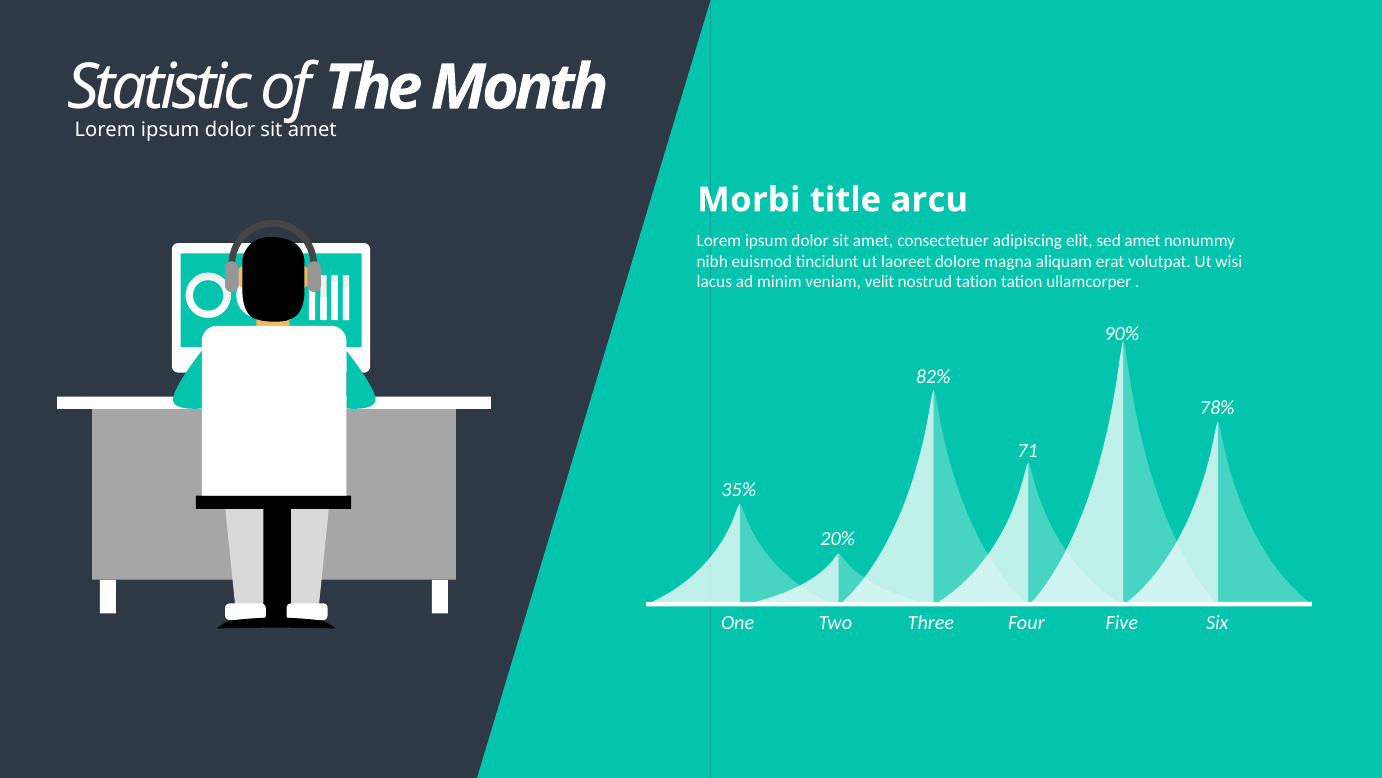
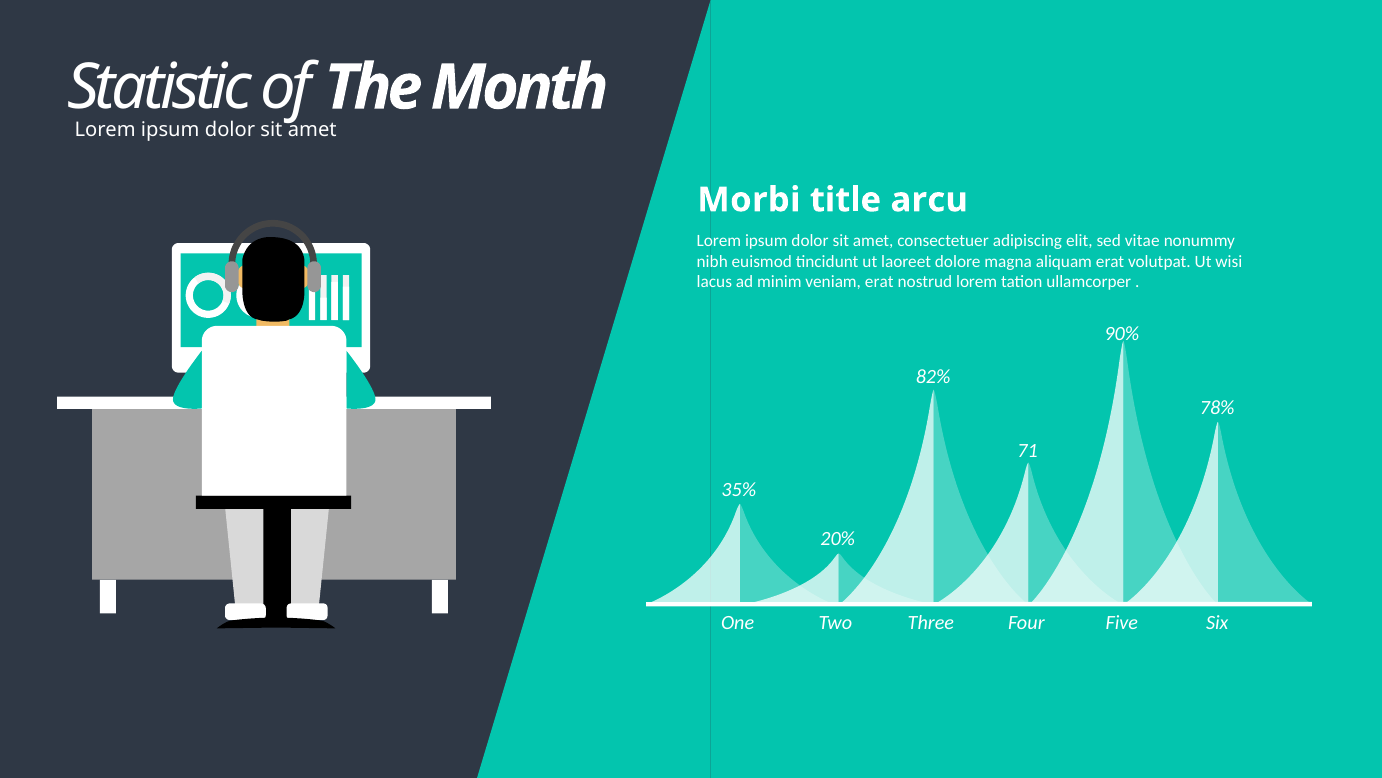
sed amet: amet -> vitae
veniam velit: velit -> erat
nostrud tation: tation -> lorem
